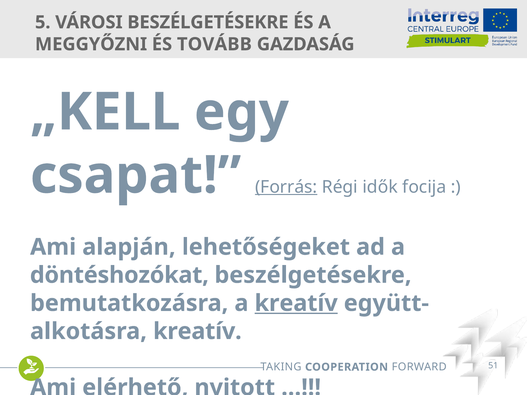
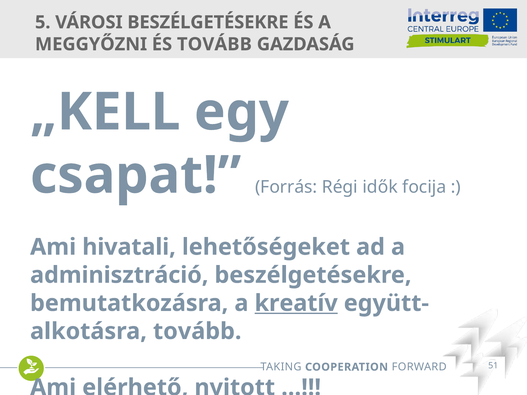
Forrás underline: present -> none
alapján: alapján -> hivatali
döntéshozókat: döntéshozókat -> adminisztráció
kreatív at (197, 332): kreatív -> tovább
